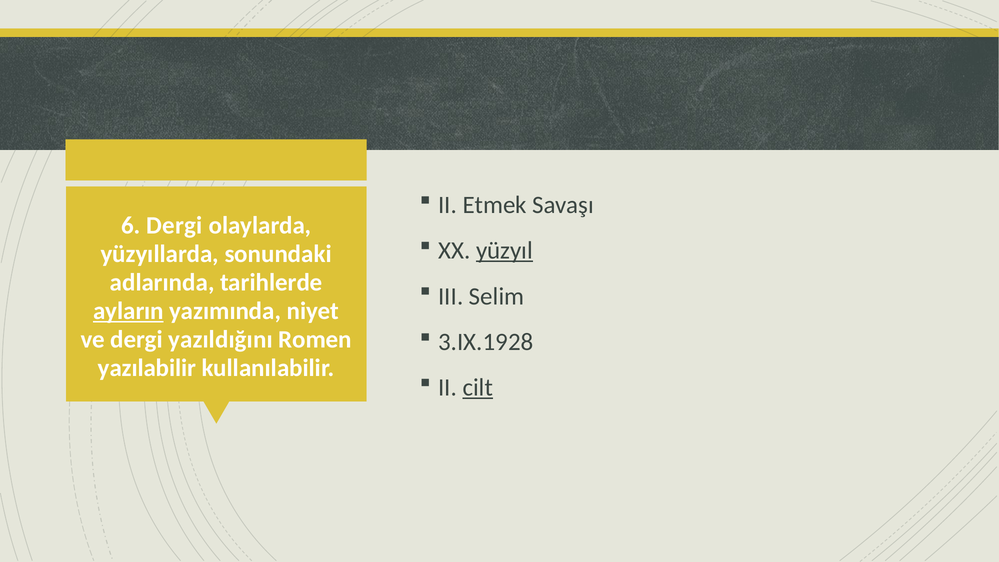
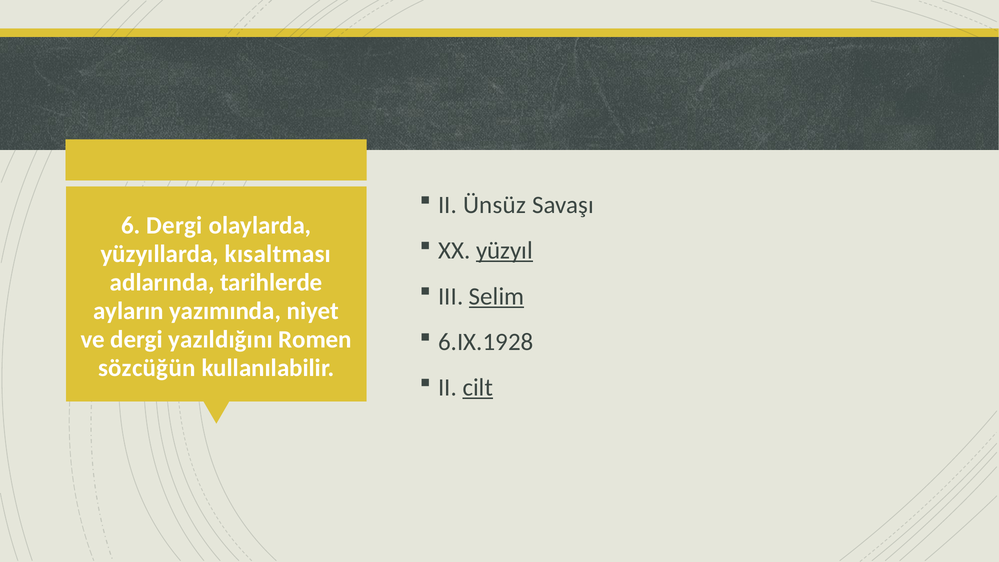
Etmek: Etmek -> Ünsüz
sonundaki: sonundaki -> kısaltması
Selim underline: none -> present
ayların underline: present -> none
3.IX.1928: 3.IX.1928 -> 6.IX.1928
yazılabilir: yazılabilir -> sözcüğün
